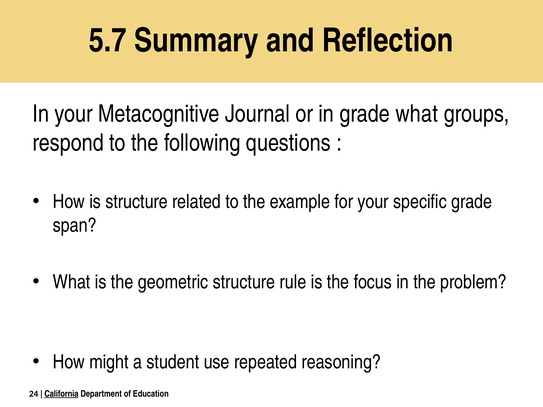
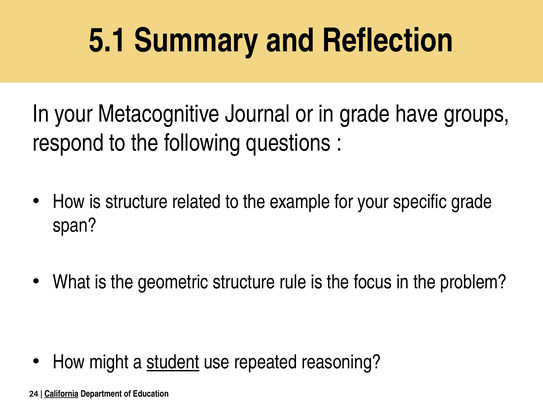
5.7: 5.7 -> 5.1
grade what: what -> have
student underline: none -> present
